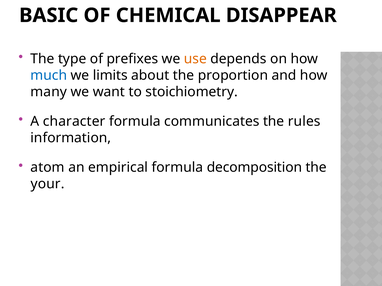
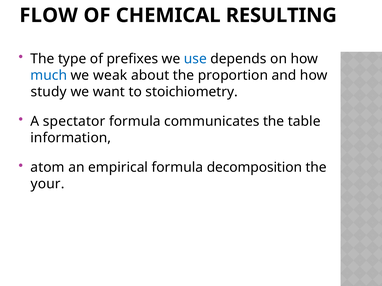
BASIC: BASIC -> FLOW
DISAPPEAR: DISAPPEAR -> RESULTING
use colour: orange -> blue
limits: limits -> weak
many: many -> study
character: character -> spectator
rules: rules -> table
